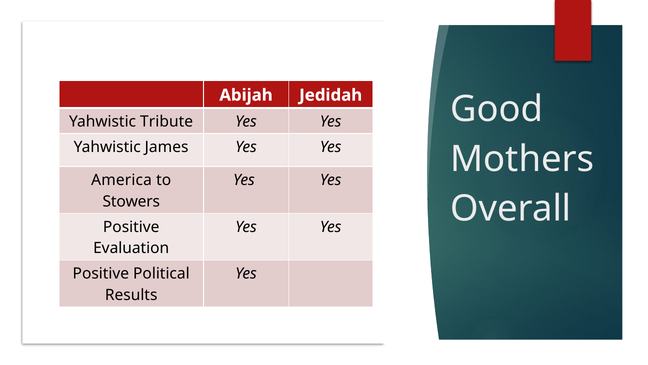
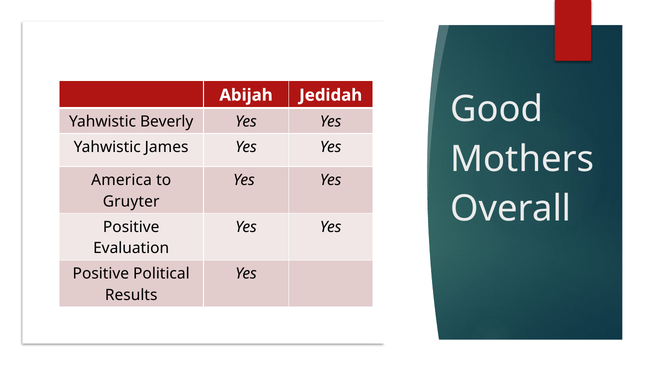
Tribute: Tribute -> Beverly
Stowers: Stowers -> Gruyter
